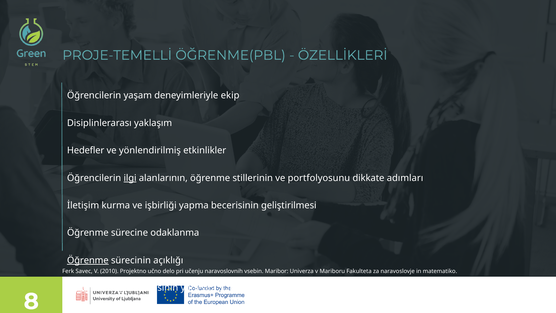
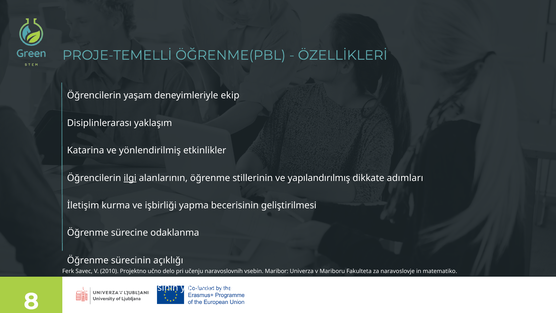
Hedefler: Hedefler -> Katarina
portfolyosunu: portfolyosunu -> yapılandırılmış
Öğrenme at (88, 260) underline: present -> none
